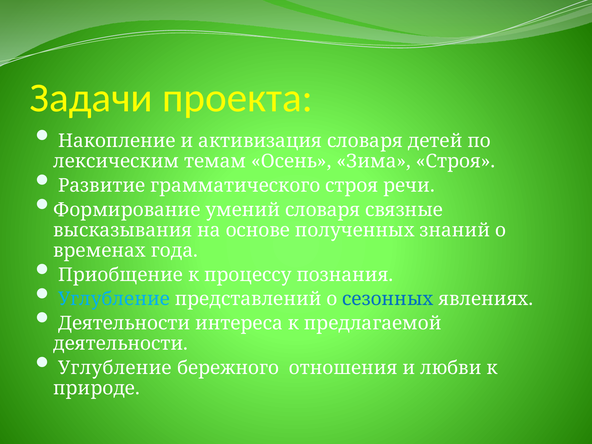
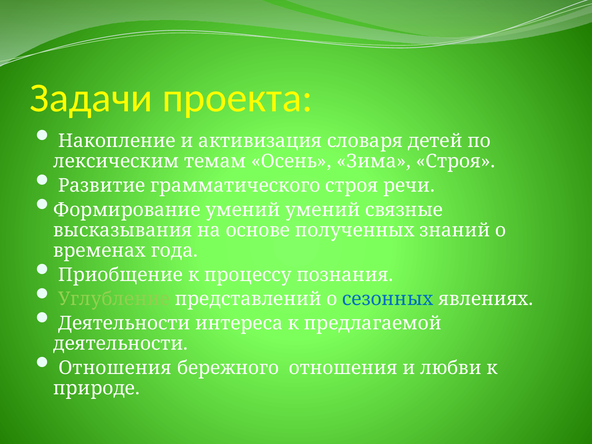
умений словаря: словаря -> умений
Углубление at (114, 299) colour: light blue -> light green
Углубление at (115, 368): Углубление -> Отношения
